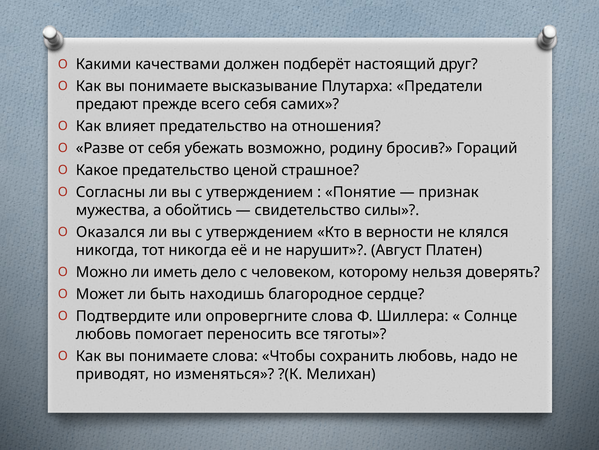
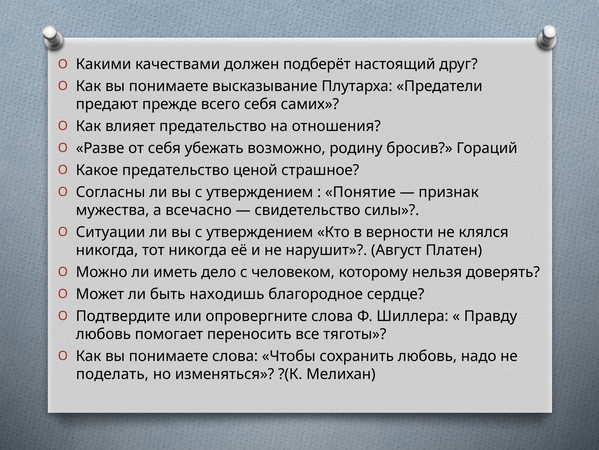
обойтись: обойтись -> всечасно
Оказался: Оказался -> Ситуации
Солнце: Солнце -> Правду
приводят: приводят -> поделать
